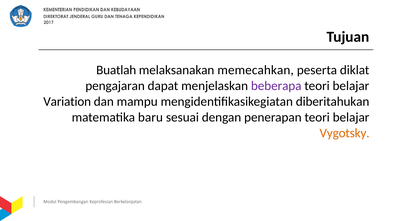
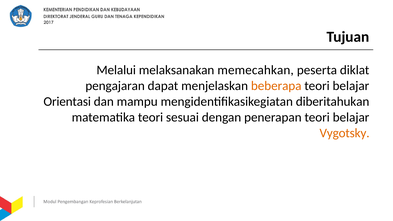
Buatlah: Buatlah -> Melalui
beberapa colour: purple -> orange
Variation: Variation -> Orientasi
matematika baru: baru -> teori
